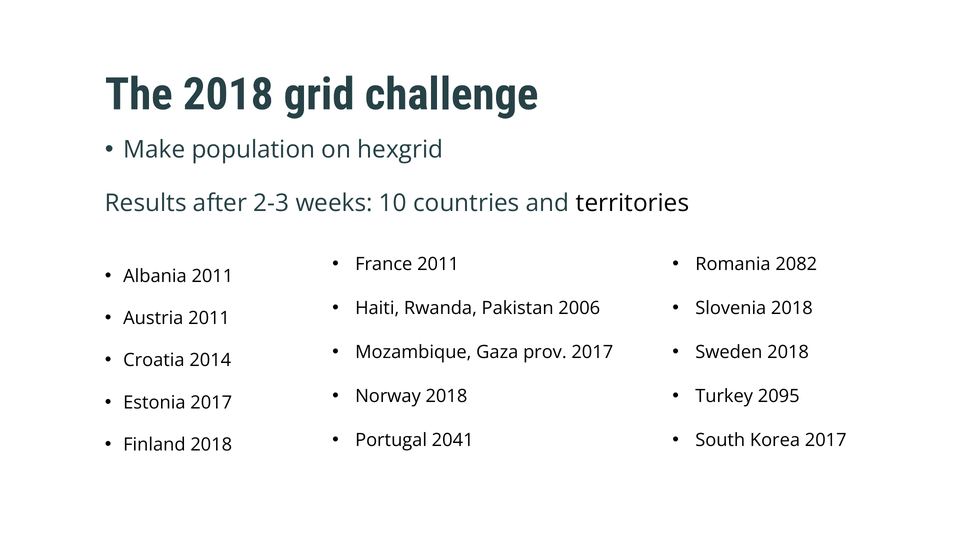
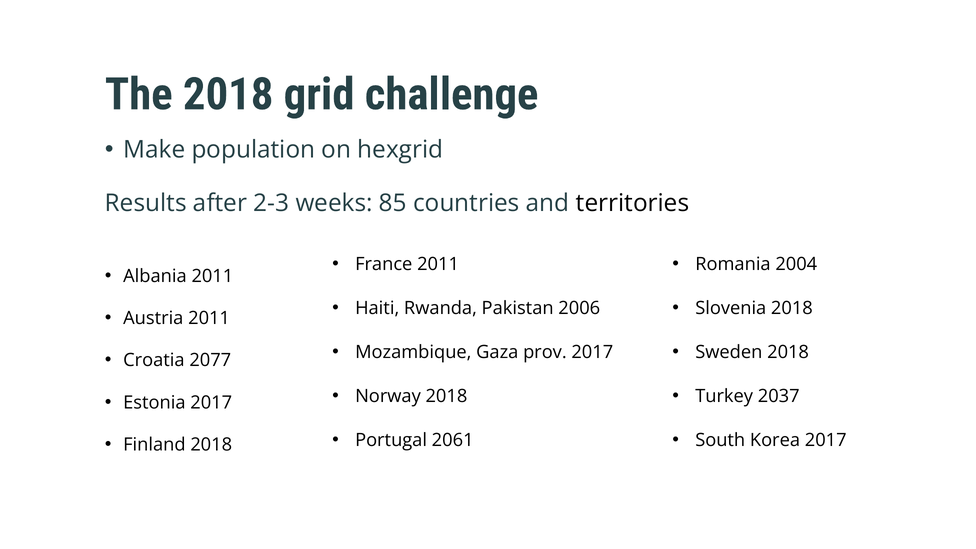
10: 10 -> 85
2082: 2082 -> 2004
2014: 2014 -> 2077
2095: 2095 -> 2037
2041: 2041 -> 2061
